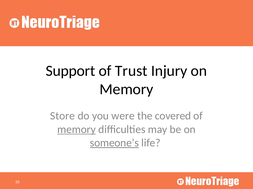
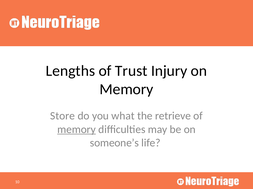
Support: Support -> Lengths
were: were -> what
covered: covered -> retrieve
someone’s underline: present -> none
